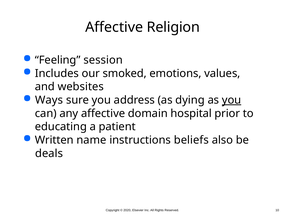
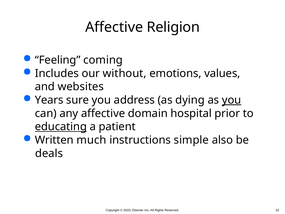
session: session -> coming
smoked: smoked -> without
Ways: Ways -> Years
educating underline: none -> present
name: name -> much
beliefs: beliefs -> simple
